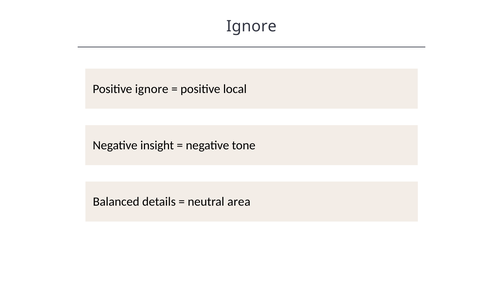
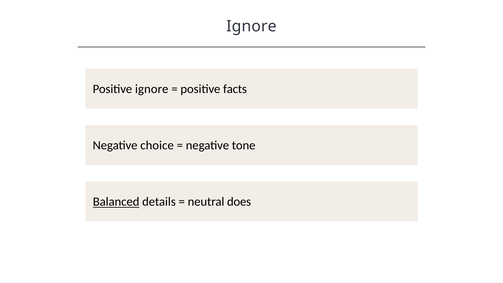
local: local -> facts
insight: insight -> choice
Balanced underline: none -> present
area: area -> does
